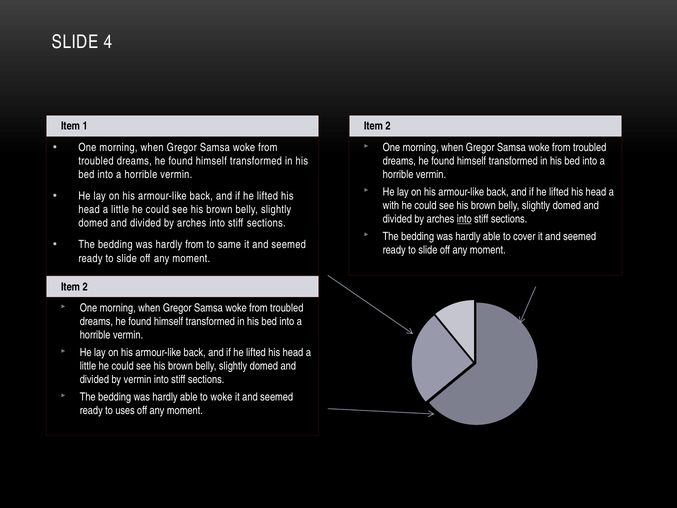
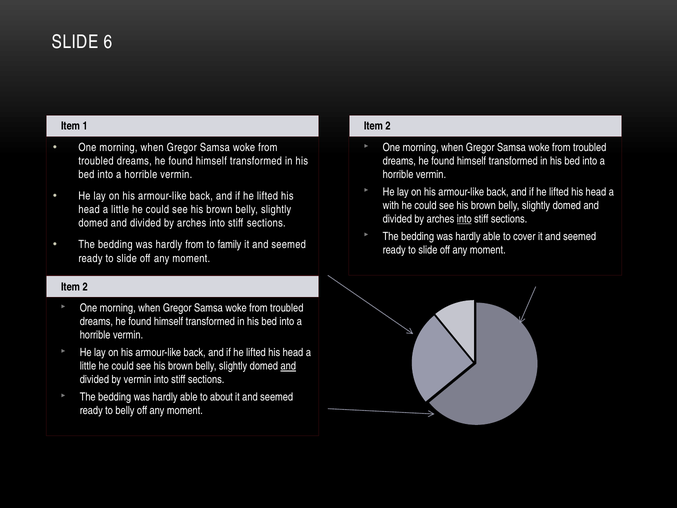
4: 4 -> 6
same: same -> family
and at (288, 366) underline: none -> present
to woke: woke -> about
to uses: uses -> belly
